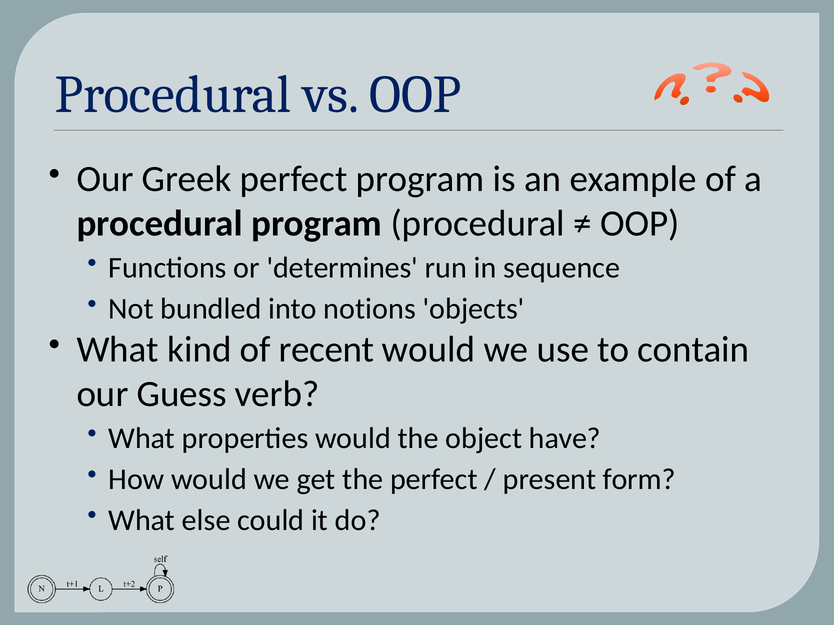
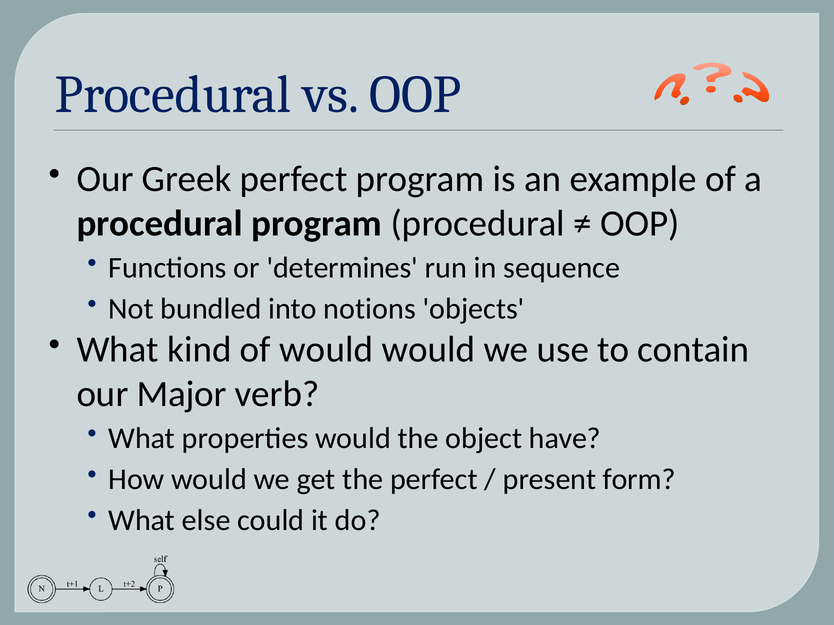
of recent: recent -> would
Guess: Guess -> Major
